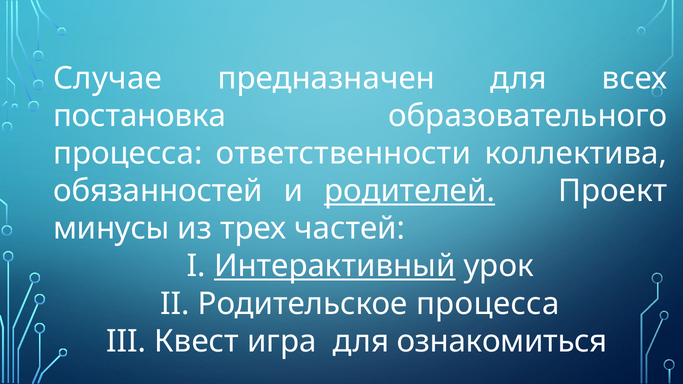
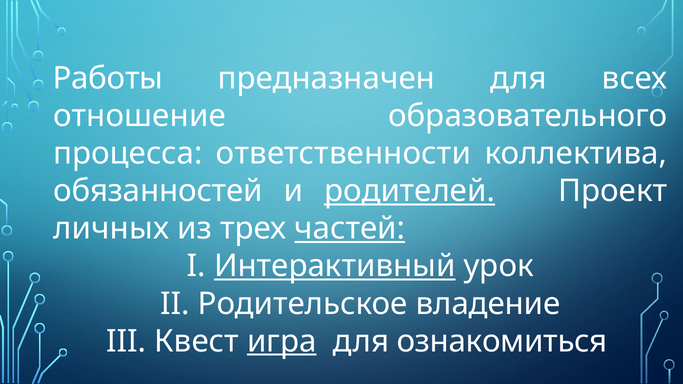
Случае: Случае -> Работы
постановка: постановка -> отношение
минусы: минусы -> личных
частей underline: none -> present
Родительское процесса: процесса -> владение
игра underline: none -> present
